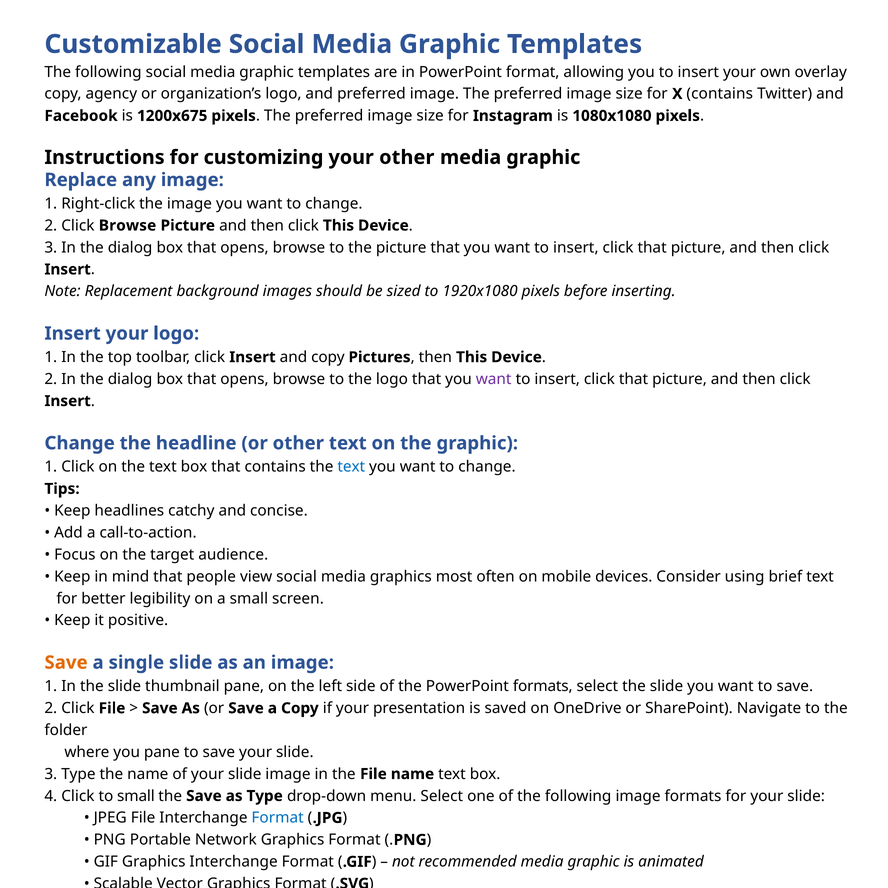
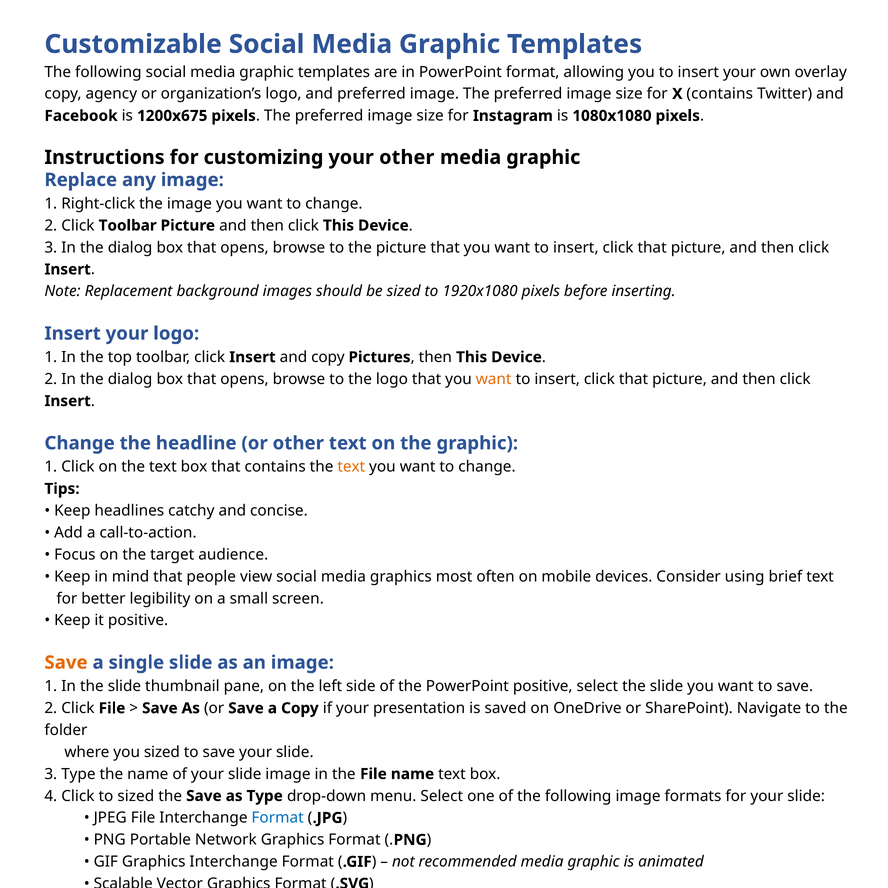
Click Browse: Browse -> Toolbar
want at (494, 379) colour: purple -> orange
text at (351, 467) colour: blue -> orange
PowerPoint formats: formats -> positive
you pane: pane -> sized
to small: small -> sized
